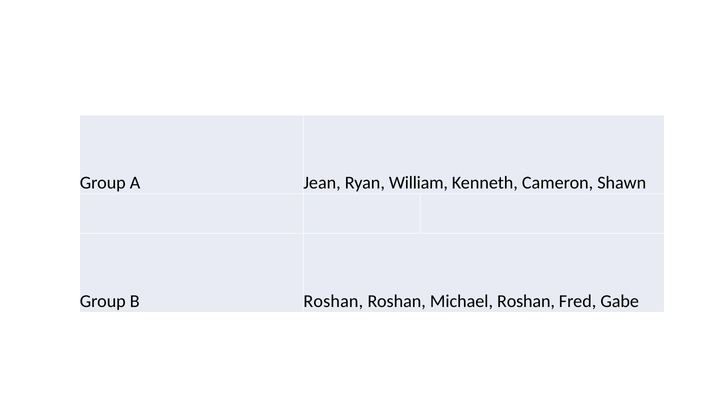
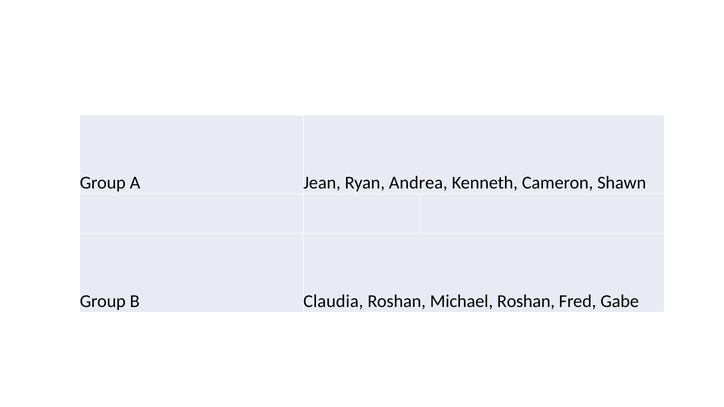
William: William -> Andrea
B Roshan: Roshan -> Claudia
